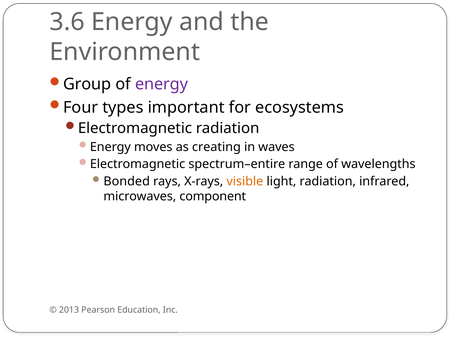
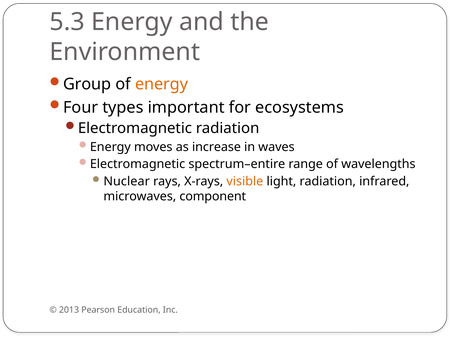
3.6: 3.6 -> 5.3
energy at (162, 84) colour: purple -> orange
creating: creating -> increase
Bonded: Bonded -> Nuclear
